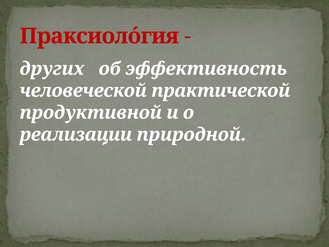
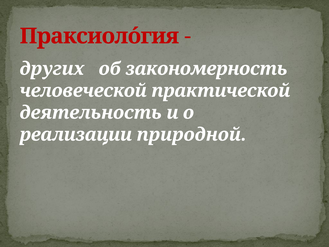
эффективность: эффективность -> закономерность
продуктивной: продуктивной -> деятельность
